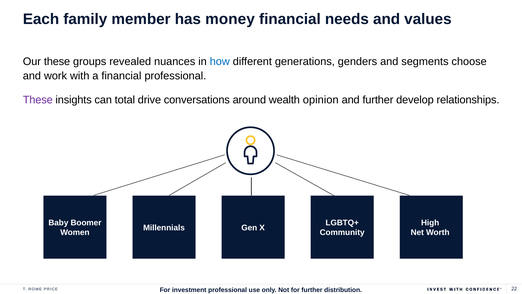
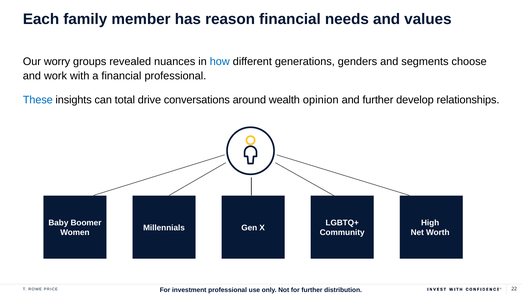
money: money -> reason
Our these: these -> worry
These at (38, 100) colour: purple -> blue
